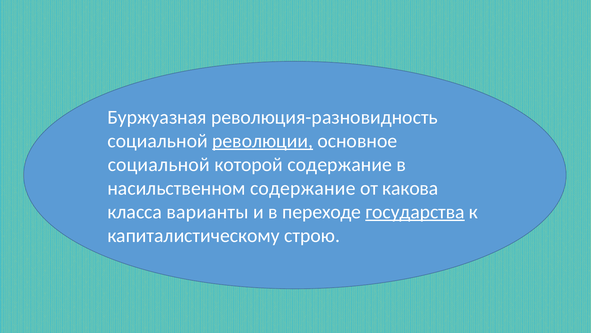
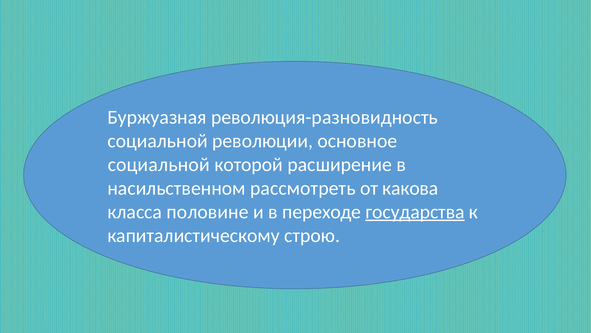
революции underline: present -> none
которой содержание: содержание -> расширение
насильственном содержание: содержание -> рассмотреть
варианты: варианты -> половине
